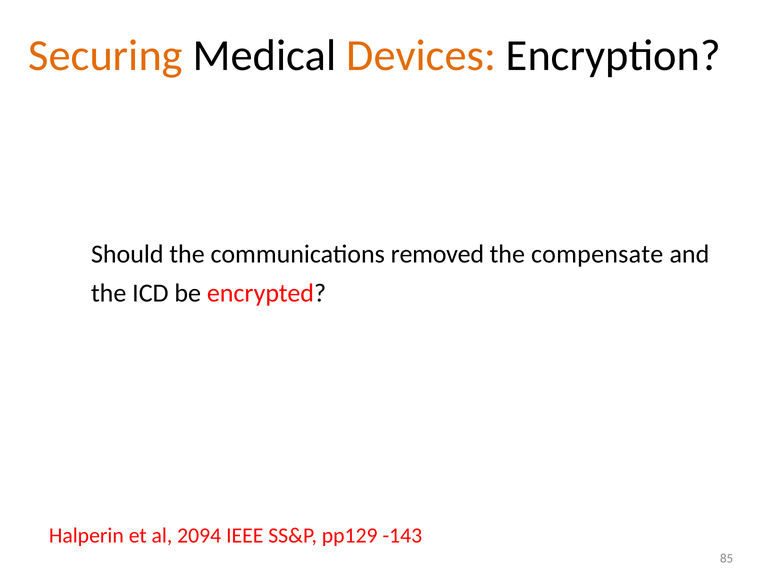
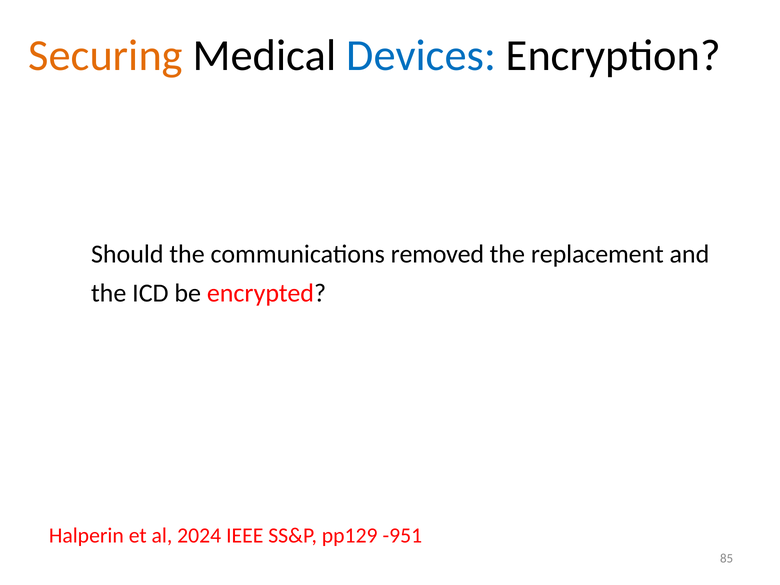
Devices colour: orange -> blue
compensate: compensate -> replacement
2094: 2094 -> 2024
-143: -143 -> -951
